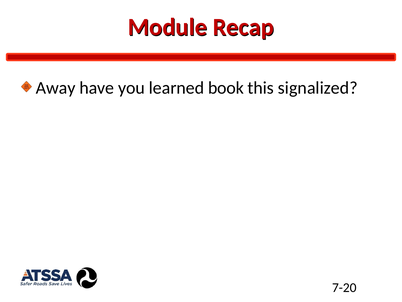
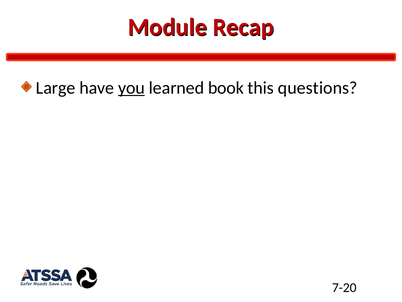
Away: Away -> Large
you underline: none -> present
signalized: signalized -> questions
